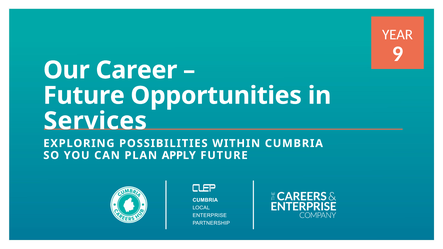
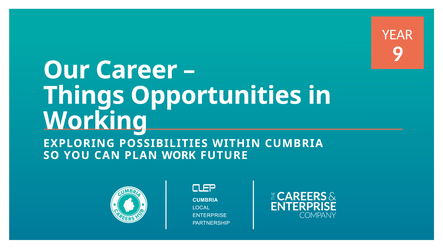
Future at (84, 96): Future -> Things
Services: Services -> Working
APPLY: APPLY -> WORK
